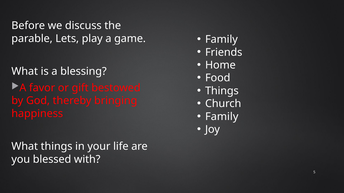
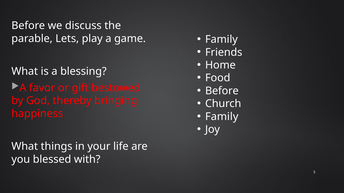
Things at (222, 91): Things -> Before
